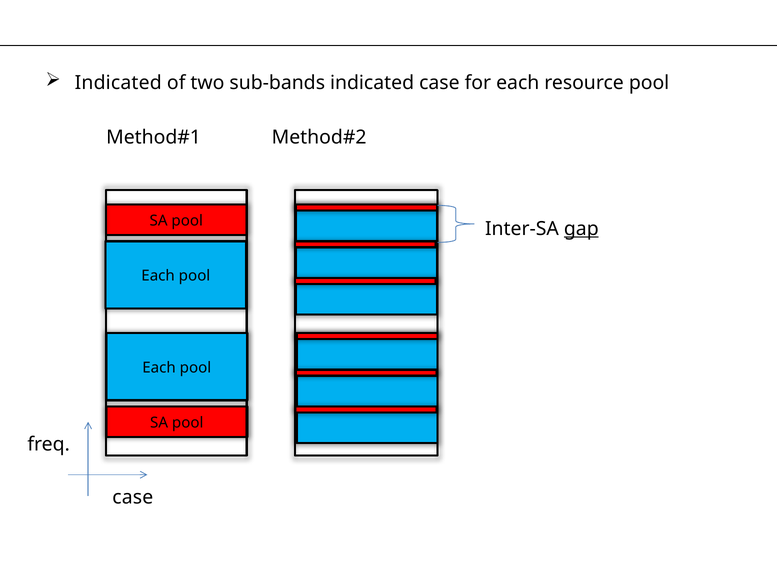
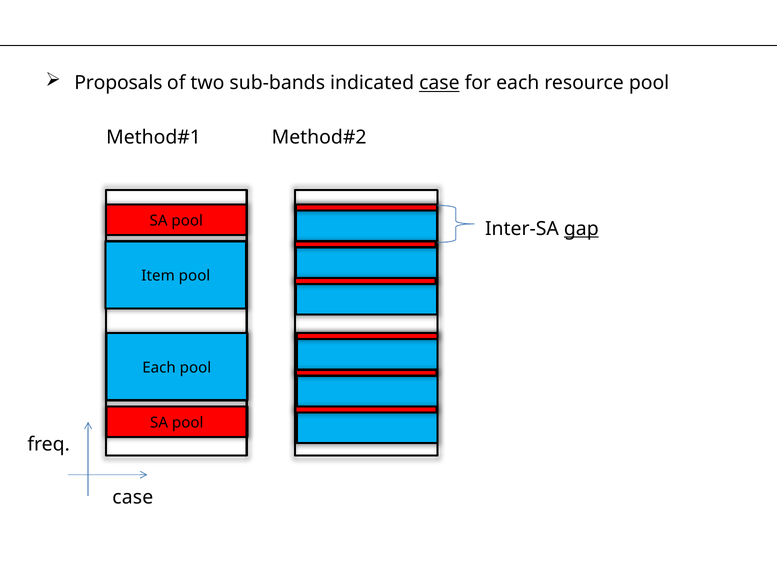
Indicated at (118, 83): Indicated -> Proposals
case at (439, 83) underline: none -> present
Each at (158, 276): Each -> Item
